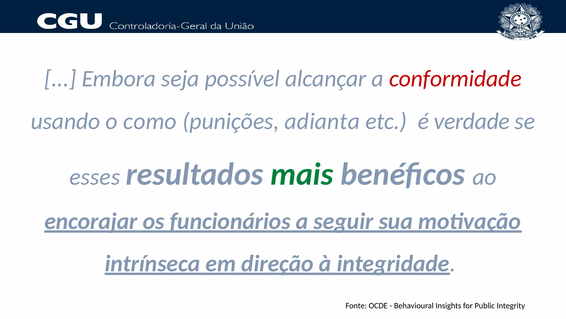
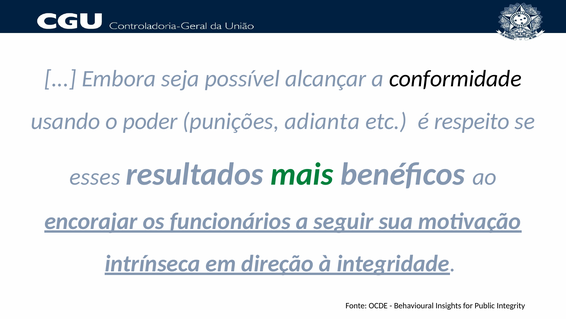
conformidade colour: red -> black
como: como -> poder
verdade: verdade -> respeito
